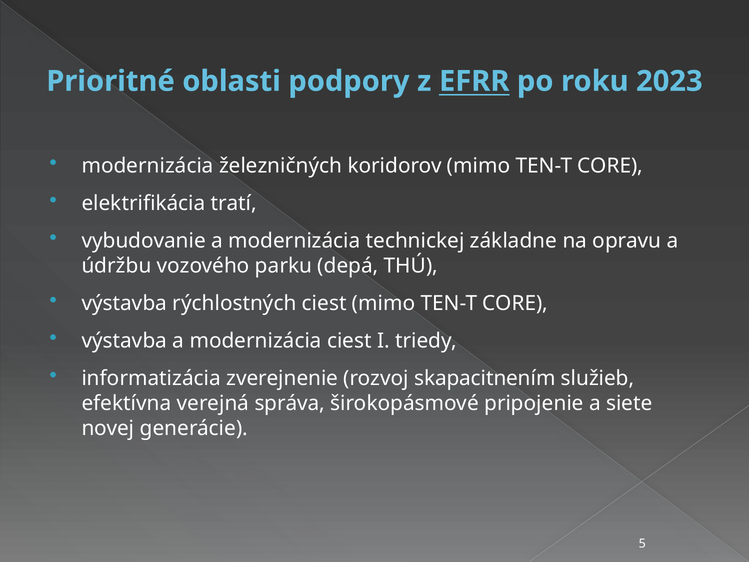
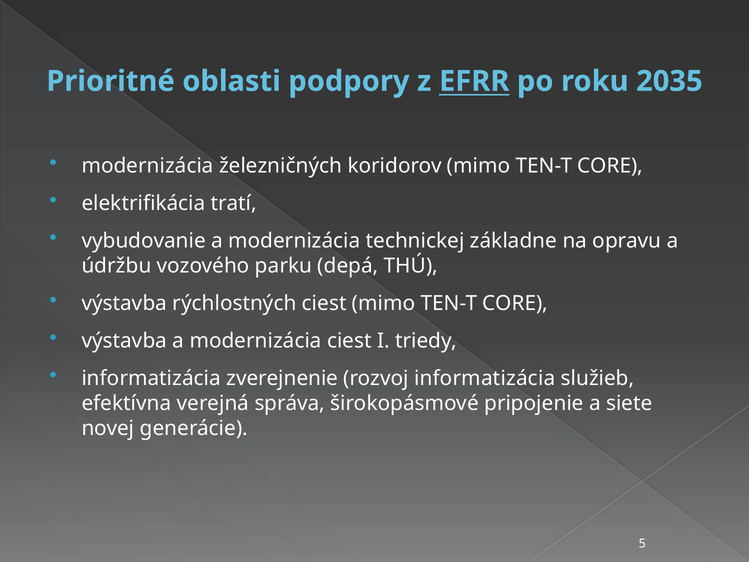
2023: 2023 -> 2035
rozvoj skapacitnením: skapacitnením -> informatizácia
